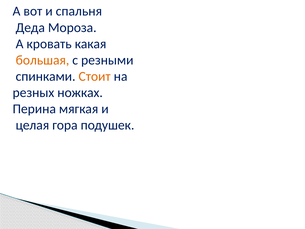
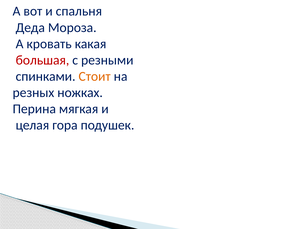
большая colour: orange -> red
